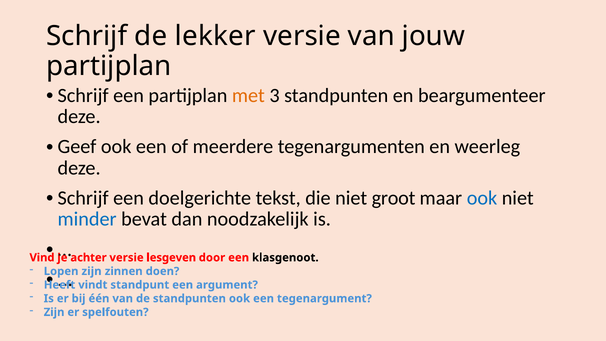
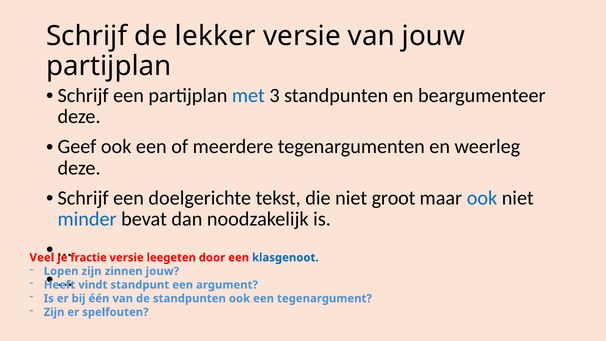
met colour: orange -> blue
Vind: Vind -> Veel
achter: achter -> fractie
lesgeven: lesgeven -> leegeten
klasgenoot colour: black -> blue
zinnen doen: doen -> jouw
